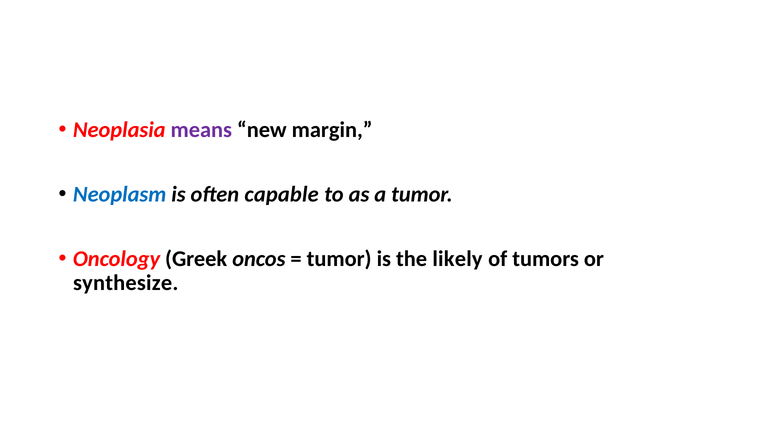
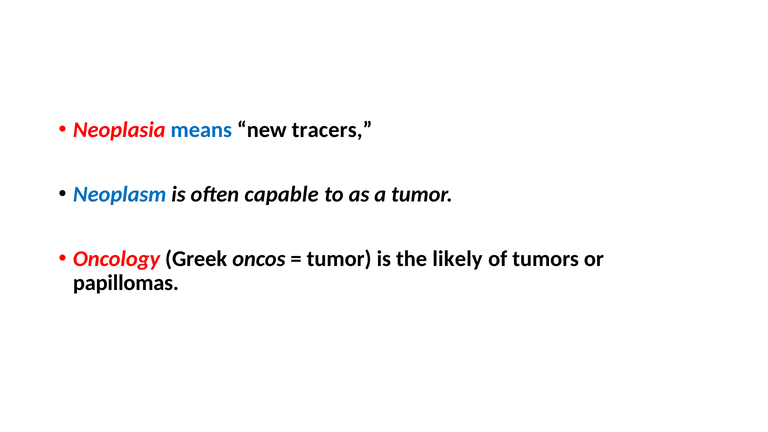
means colour: purple -> blue
margin: margin -> tracers
synthesize: synthesize -> papillomas
